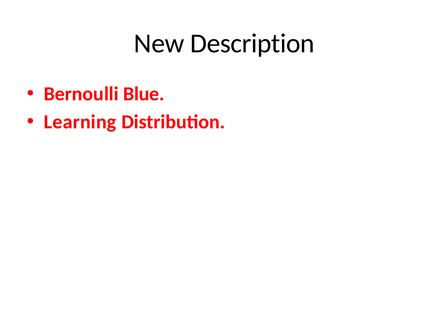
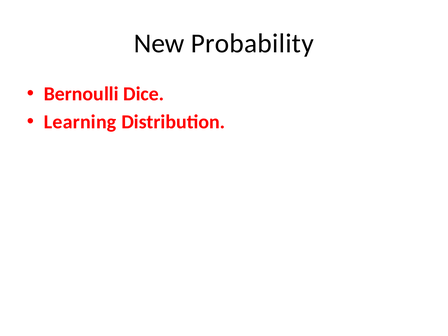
Description: Description -> Probability
Blue: Blue -> Dice
